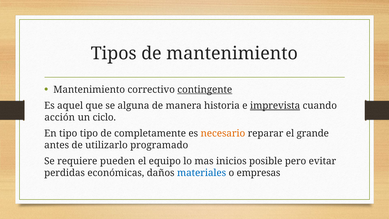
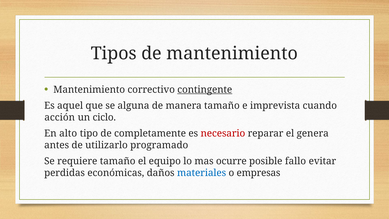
manera historia: historia -> tamaño
imprevista underline: present -> none
En tipo: tipo -> alto
necesario colour: orange -> red
grande: grande -> genera
requiere pueden: pueden -> tamaño
inicios: inicios -> ocurre
pero: pero -> fallo
